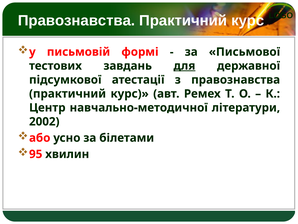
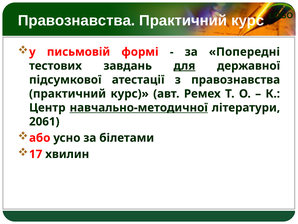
Письмової: Письмової -> Попередні
навчально-методичної underline: none -> present
2002: 2002 -> 2061
95: 95 -> 17
